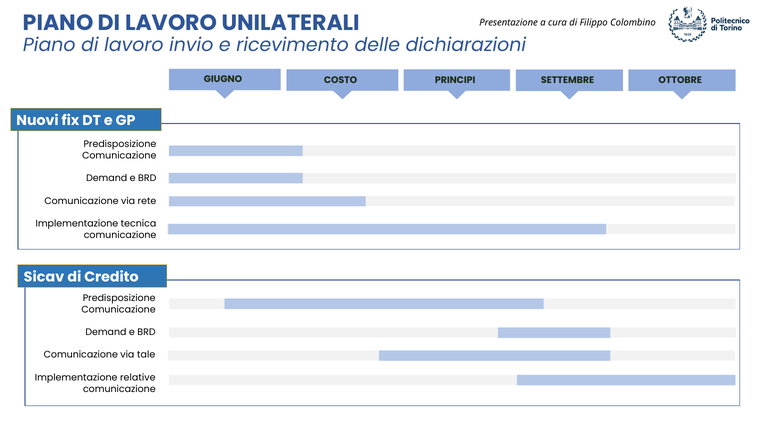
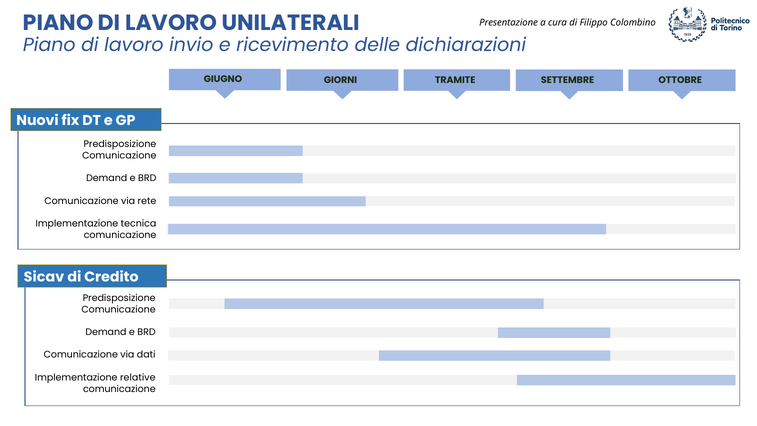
COSTO: COSTO -> GIORNI
PRINCIPI: PRINCIPI -> TRAMITE
tale: tale -> dati
